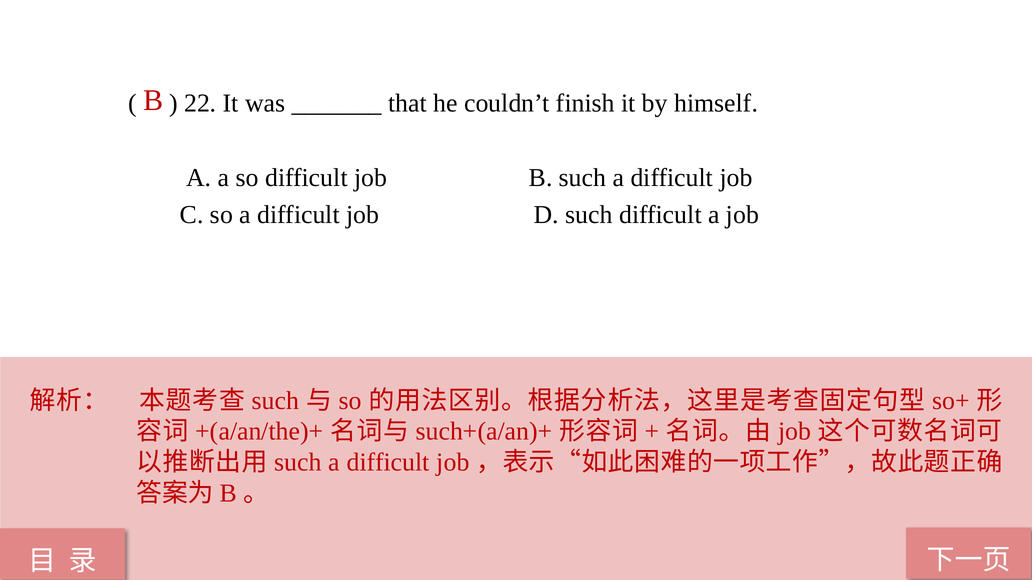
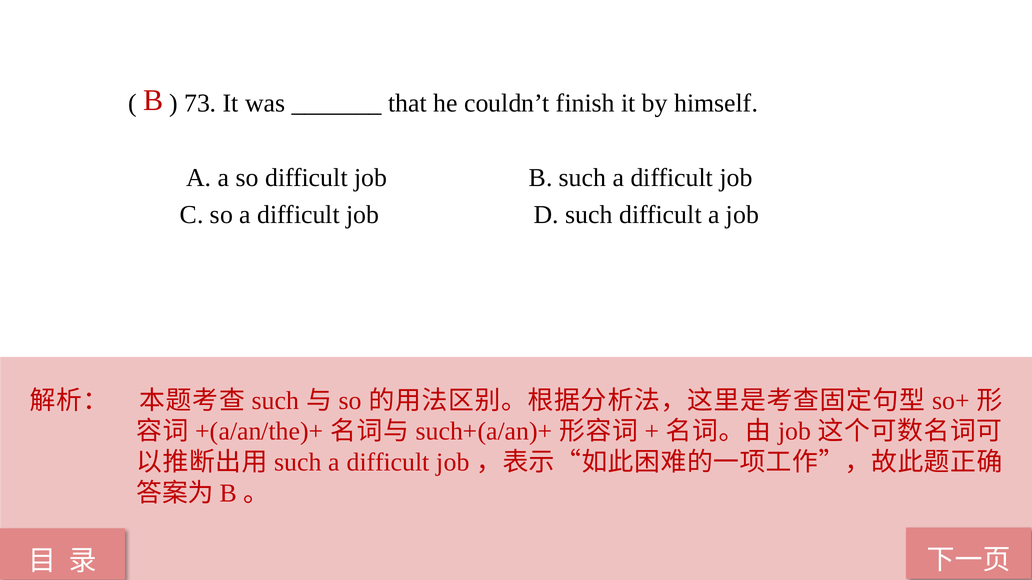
22: 22 -> 73
